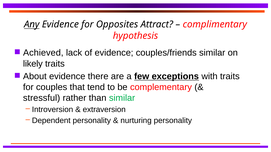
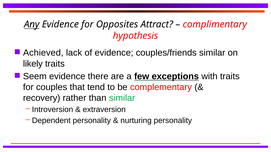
About: About -> Seem
stressful: stressful -> recovery
